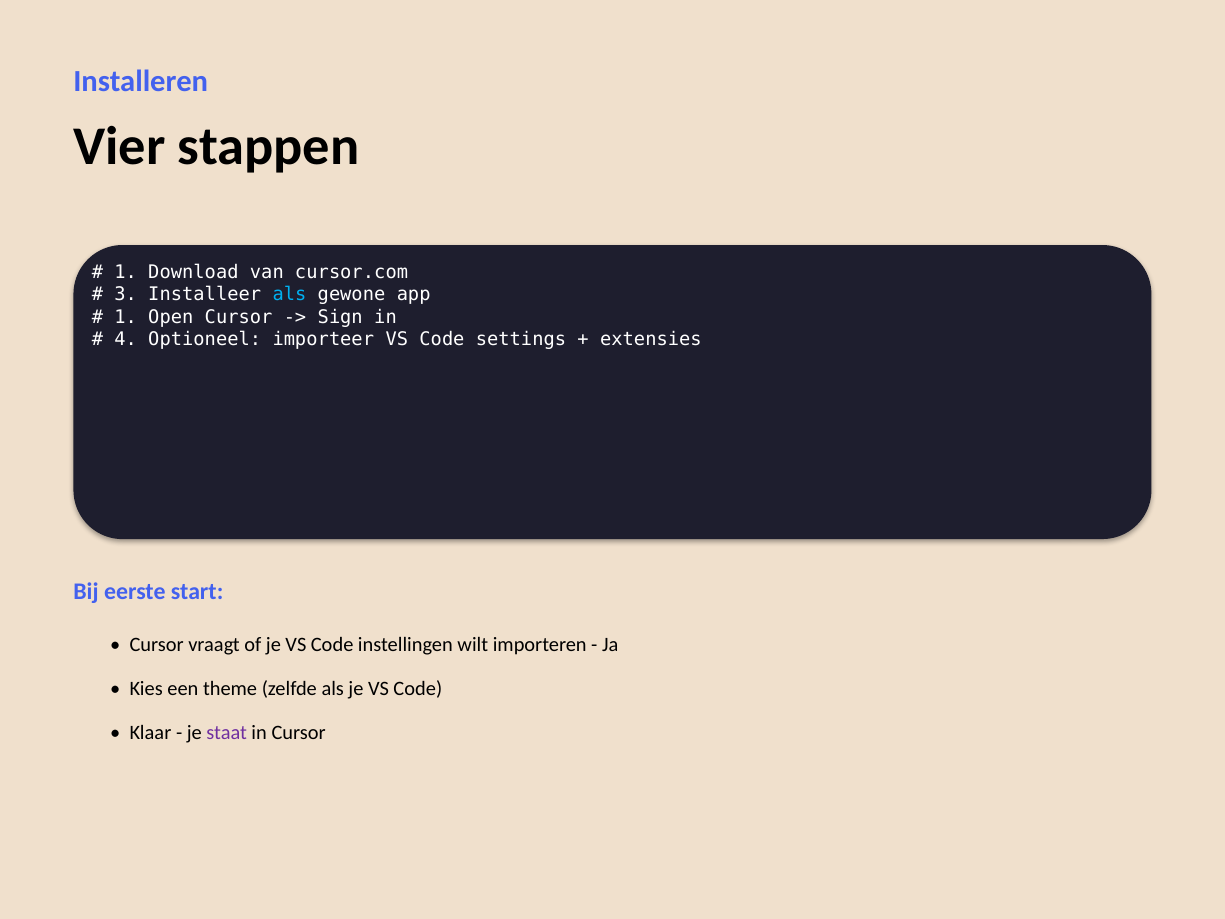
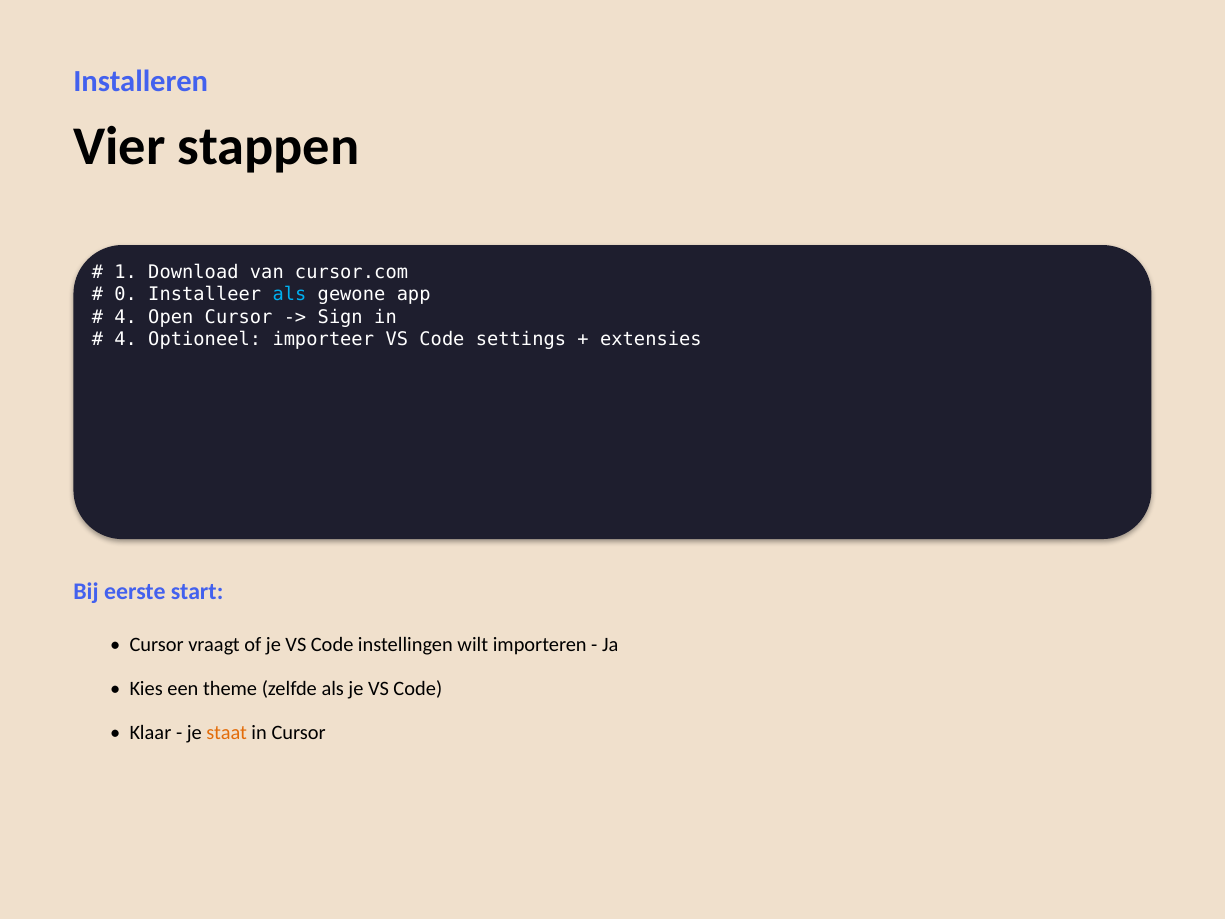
3: 3 -> 0
1 at (126, 317): 1 -> 4
staat colour: purple -> orange
